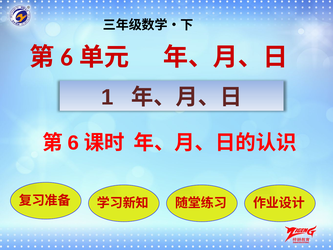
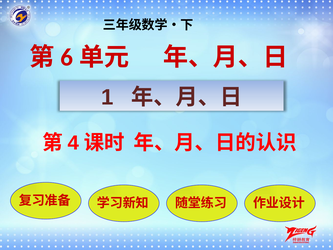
6: 6 -> 4
